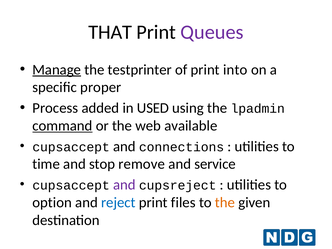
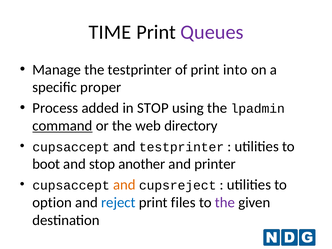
THAT: THAT -> TIME
Manage underline: present -> none
in USED: USED -> STOP
available: available -> directory
and connections: connections -> testprinter
time: time -> boot
remove: remove -> another
service: service -> printer
and at (124, 185) colour: purple -> orange
the at (225, 202) colour: orange -> purple
